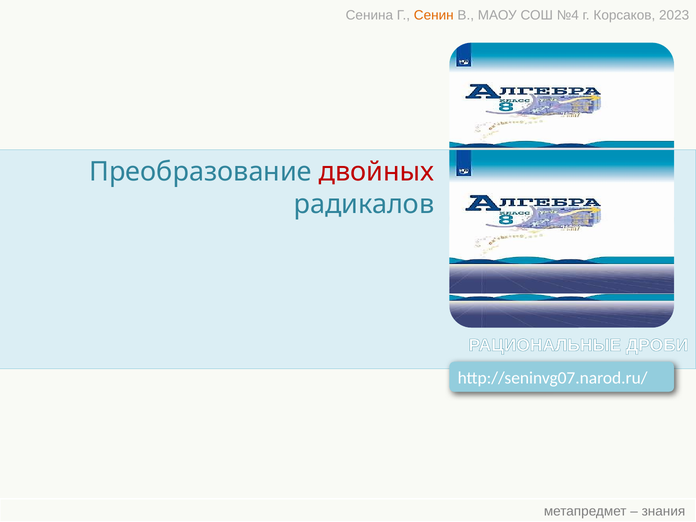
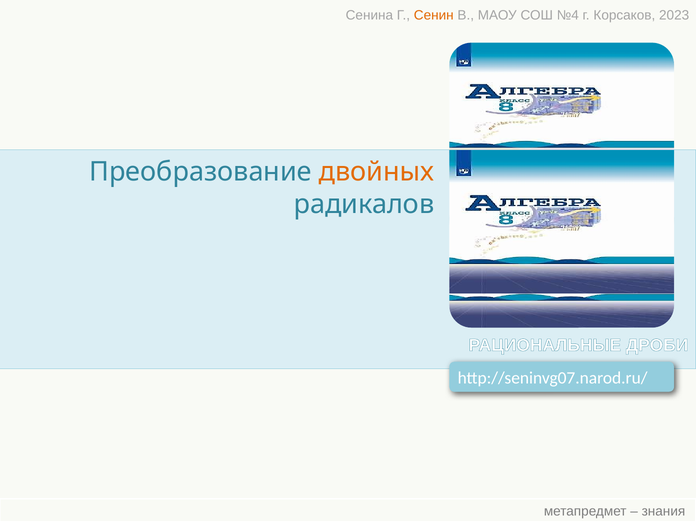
двойных colour: red -> orange
